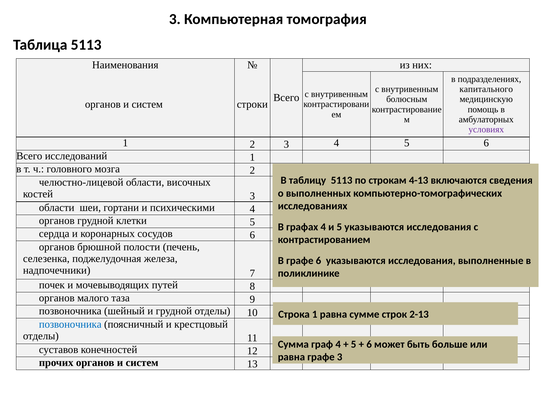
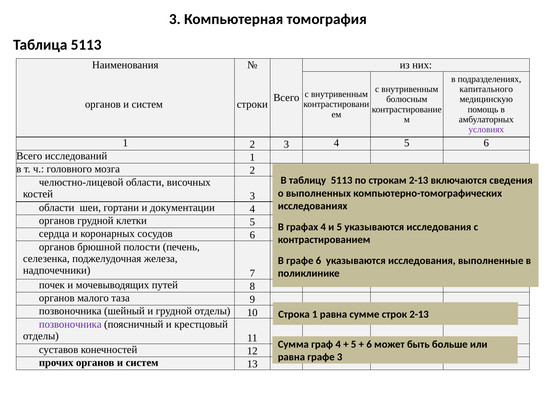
строкам 4-13: 4-13 -> 2-13
психическими: психическими -> документации
позвоночника at (70, 324) colour: blue -> purple
